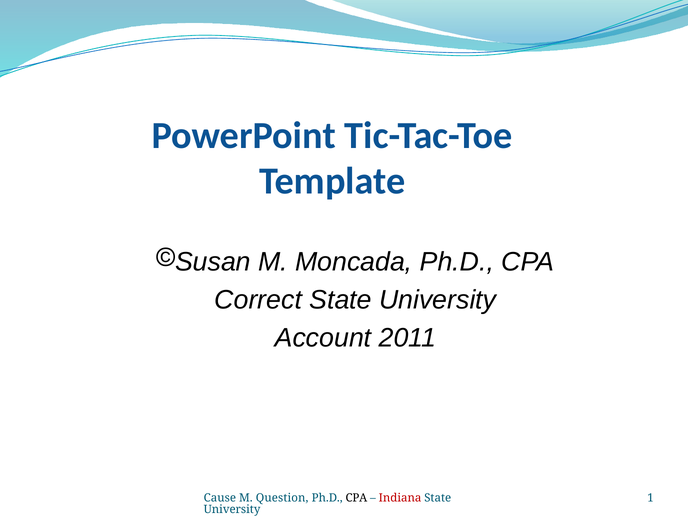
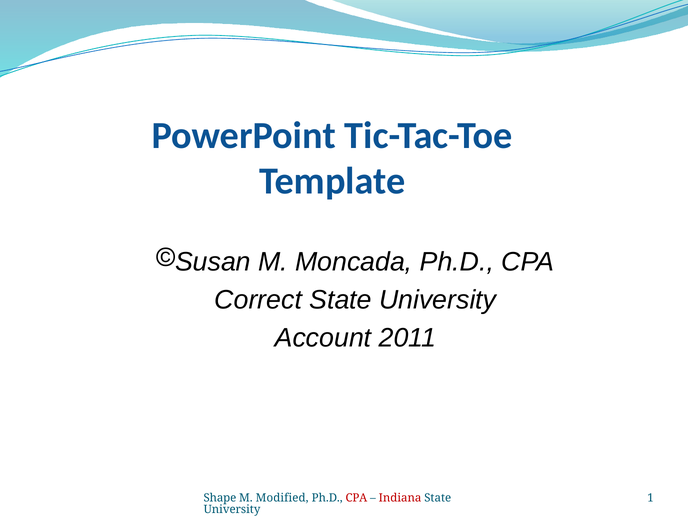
Cause: Cause -> Shape
Question: Question -> Modified
CPA at (356, 498) colour: black -> red
